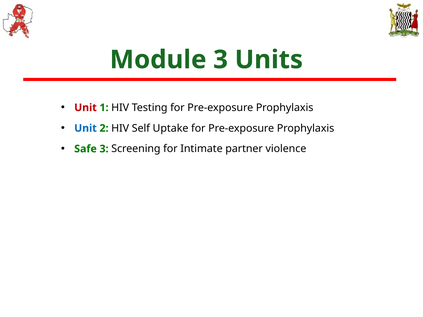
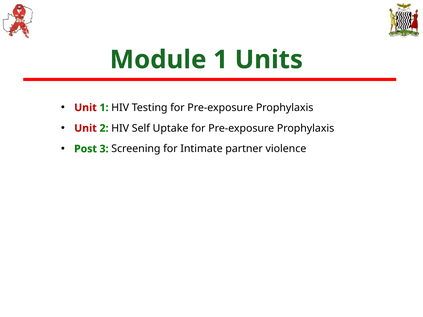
Module 3: 3 -> 1
Unit at (86, 128) colour: blue -> red
Safe: Safe -> Post
